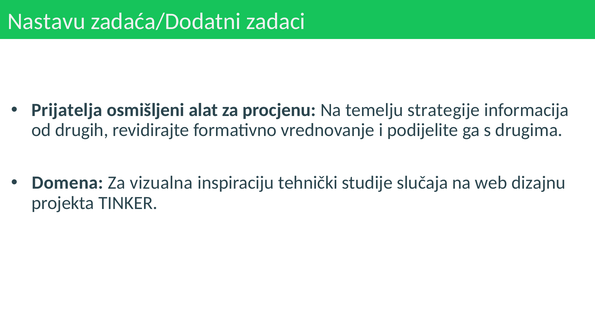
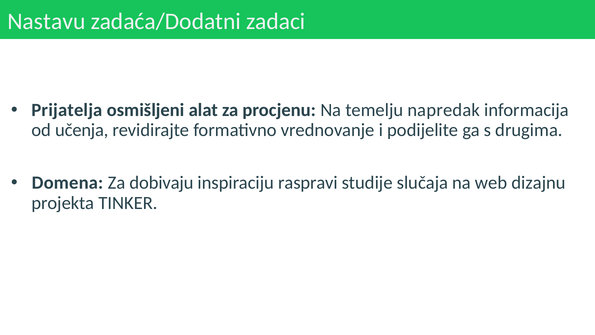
strategije: strategije -> napredak
drugih: drugih -> učenja
vizualna: vizualna -> dobivaju
tehnički: tehnički -> raspravi
